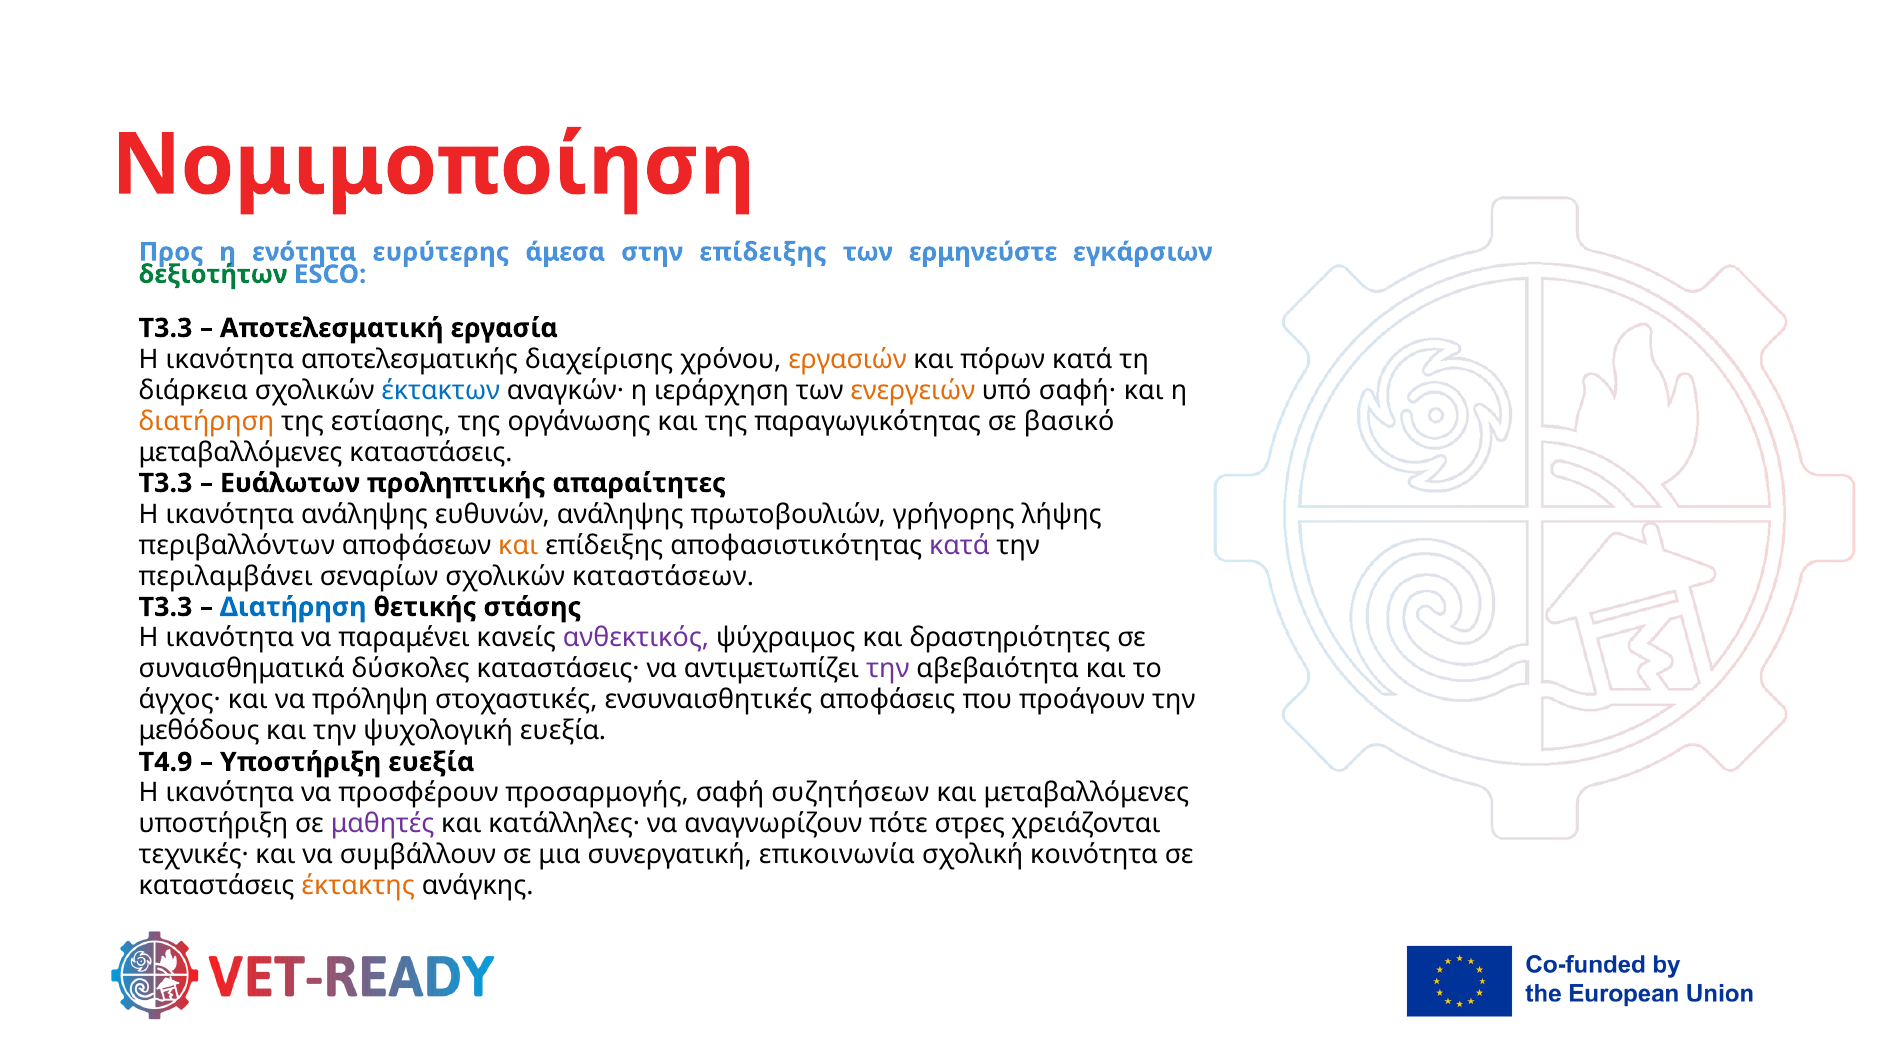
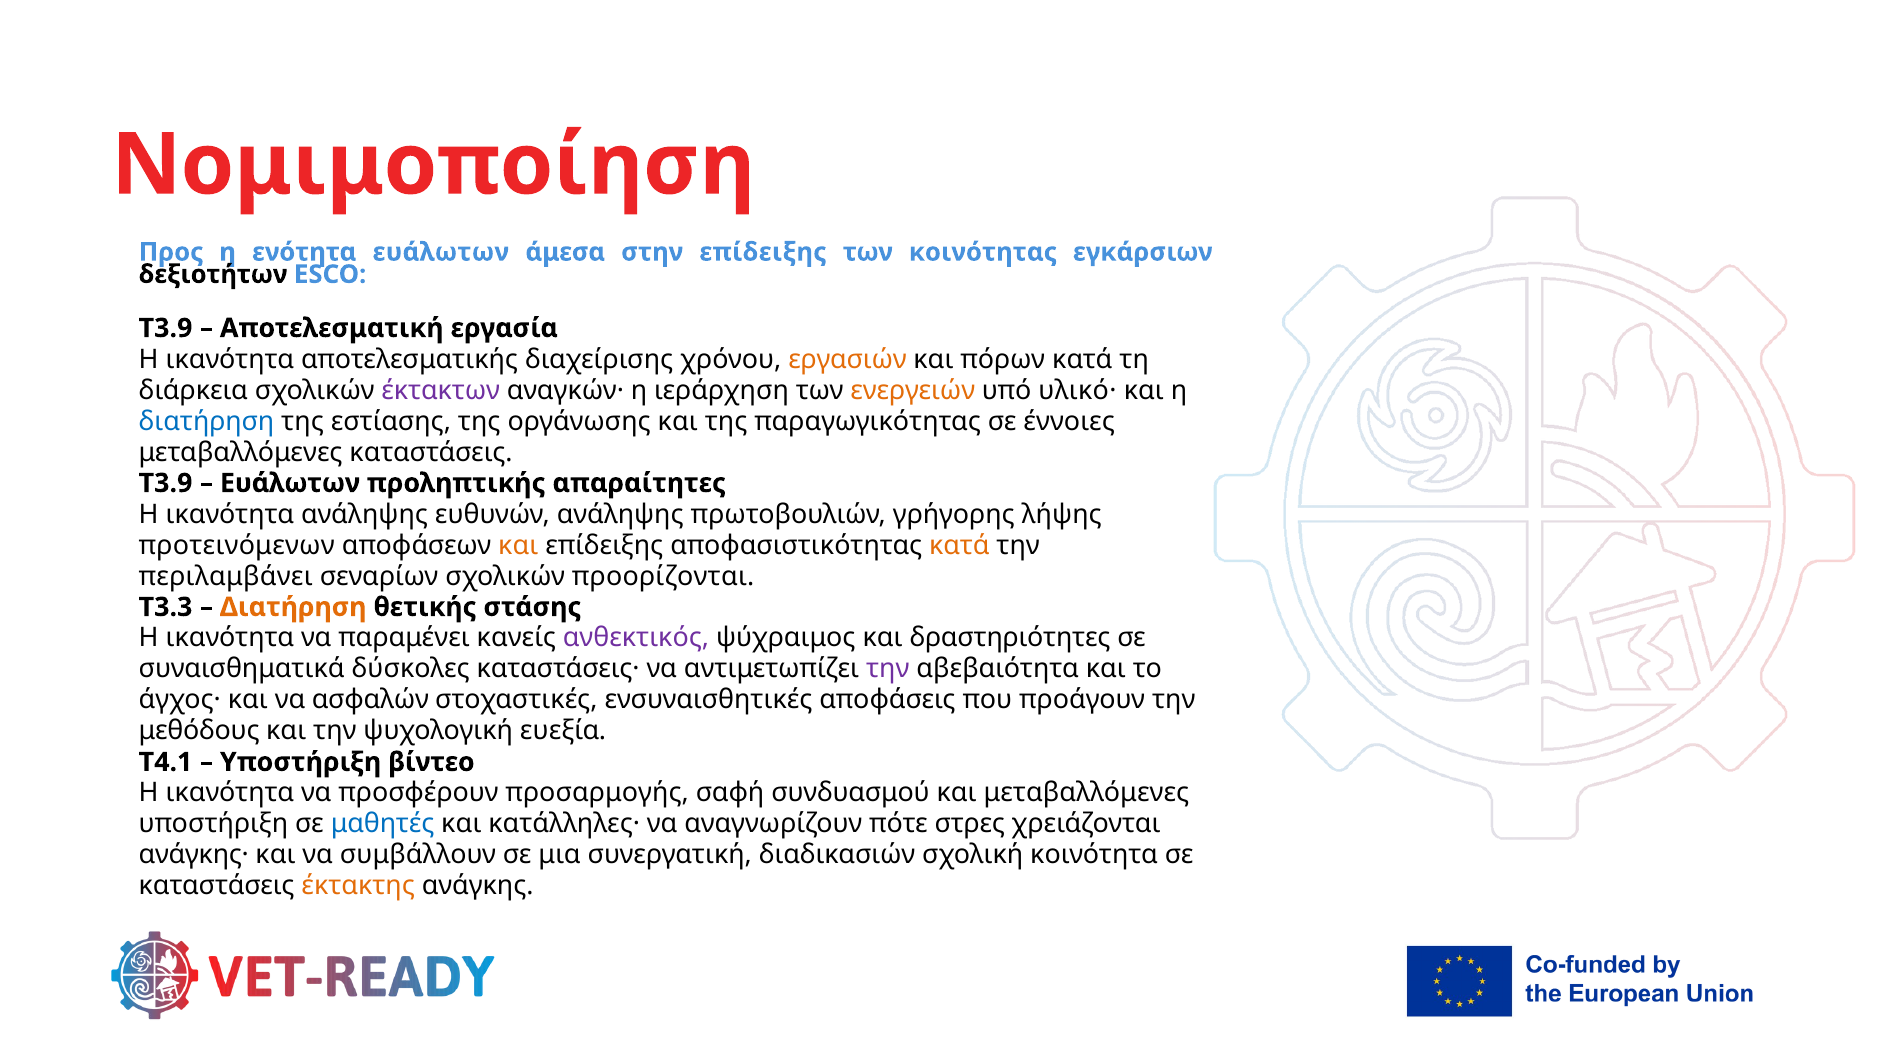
ενότητα ευρύτερης: ευρύτερης -> ευάλωτων
ερμηνεύστε: ερμηνεύστε -> κοινότητας
δεξιοτήτων colour: green -> black
T3.3 at (166, 328): T3.3 -> T3.9
έκτακτων colour: blue -> purple
σαφή·: σαφή· -> υλικό·
διατήρηση at (207, 421) colour: orange -> blue
βασικό: βασικό -> έννοιες
T3.3 at (166, 483): T3.3 -> T3.9
περιβαλλόντων: περιβαλλόντων -> προτεινόμενων
κατά at (959, 545) colour: purple -> orange
καταστάσεων: καταστάσεων -> προορίζονται
Διατήρηση at (293, 607) colour: blue -> orange
πρόληψη: πρόληψη -> ασφαλών
T4.9: T4.9 -> T4.1
Υποστήριξη ευεξία: ευεξία -> βίντεο
συζητήσεων: συζητήσεων -> συνδυασμού
μαθητές colour: purple -> blue
τεχνικές·: τεχνικές· -> ανάγκης·
επικοινωνία: επικοινωνία -> διαδικασιών
